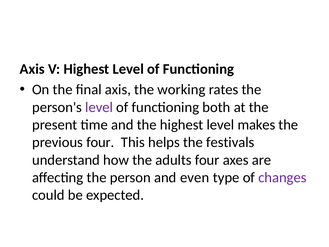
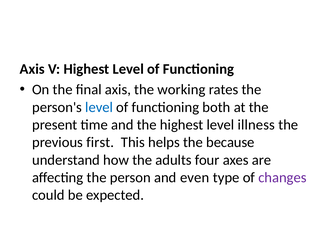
level at (99, 107) colour: purple -> blue
makes: makes -> illness
previous four: four -> first
festivals: festivals -> because
